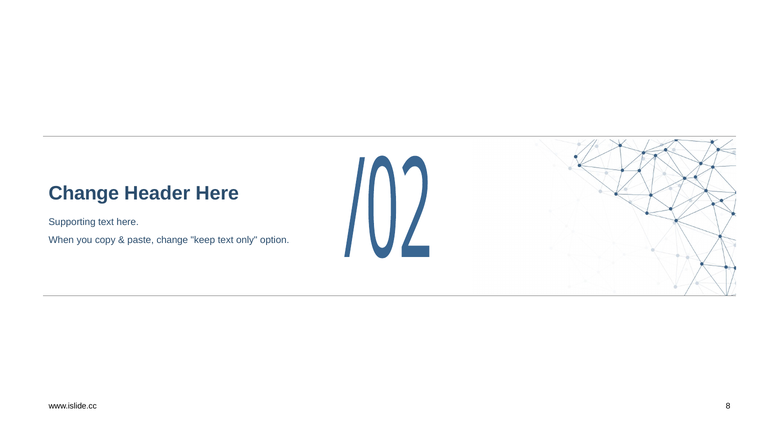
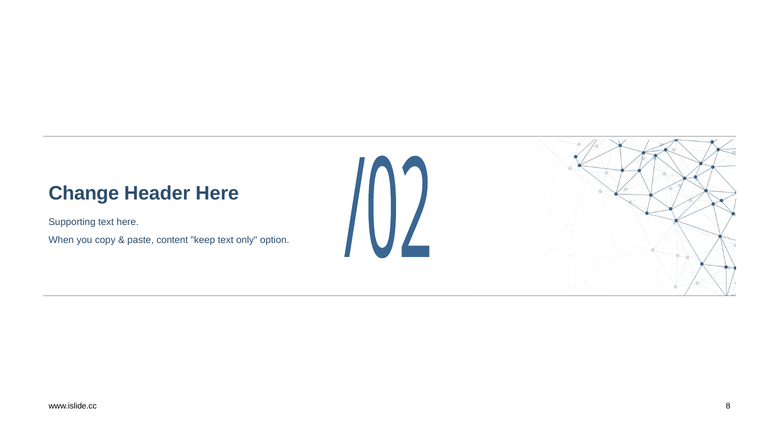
paste change: change -> content
